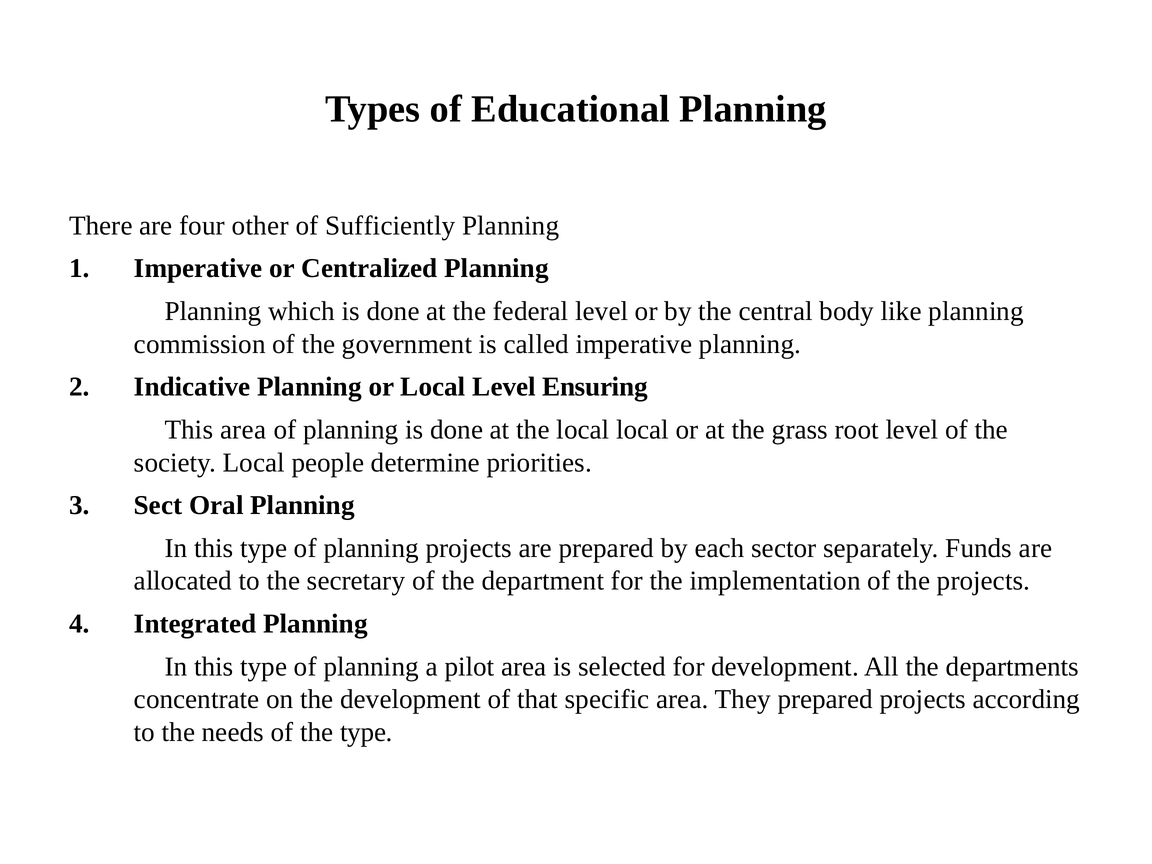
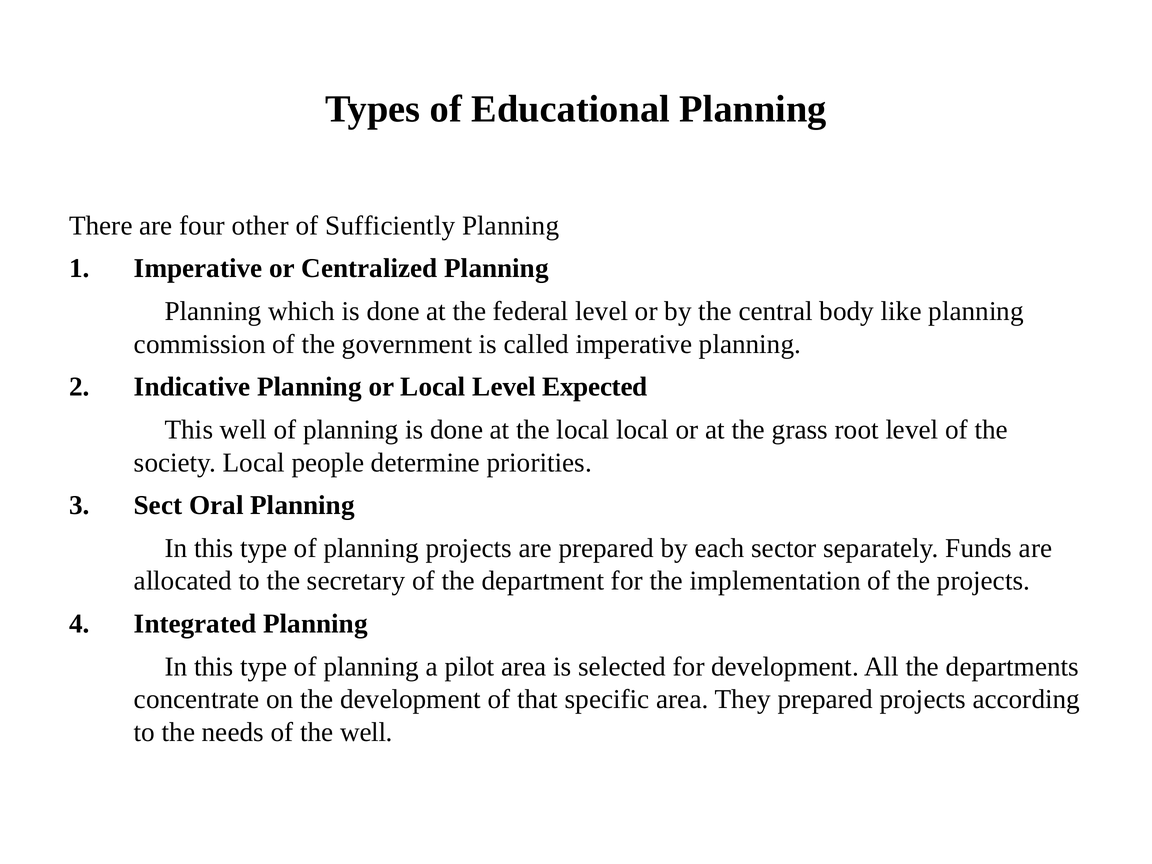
Ensuring: Ensuring -> Expected
This area: area -> well
the type: type -> well
